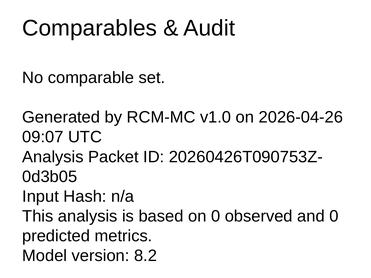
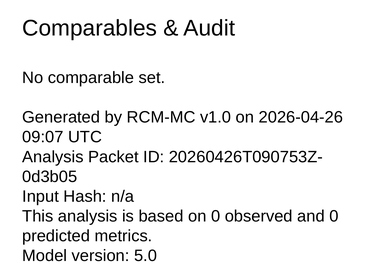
8.2: 8.2 -> 5.0
